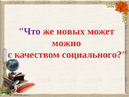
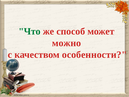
Что colour: purple -> green
новых: новых -> способ
социального: социального -> особенности
